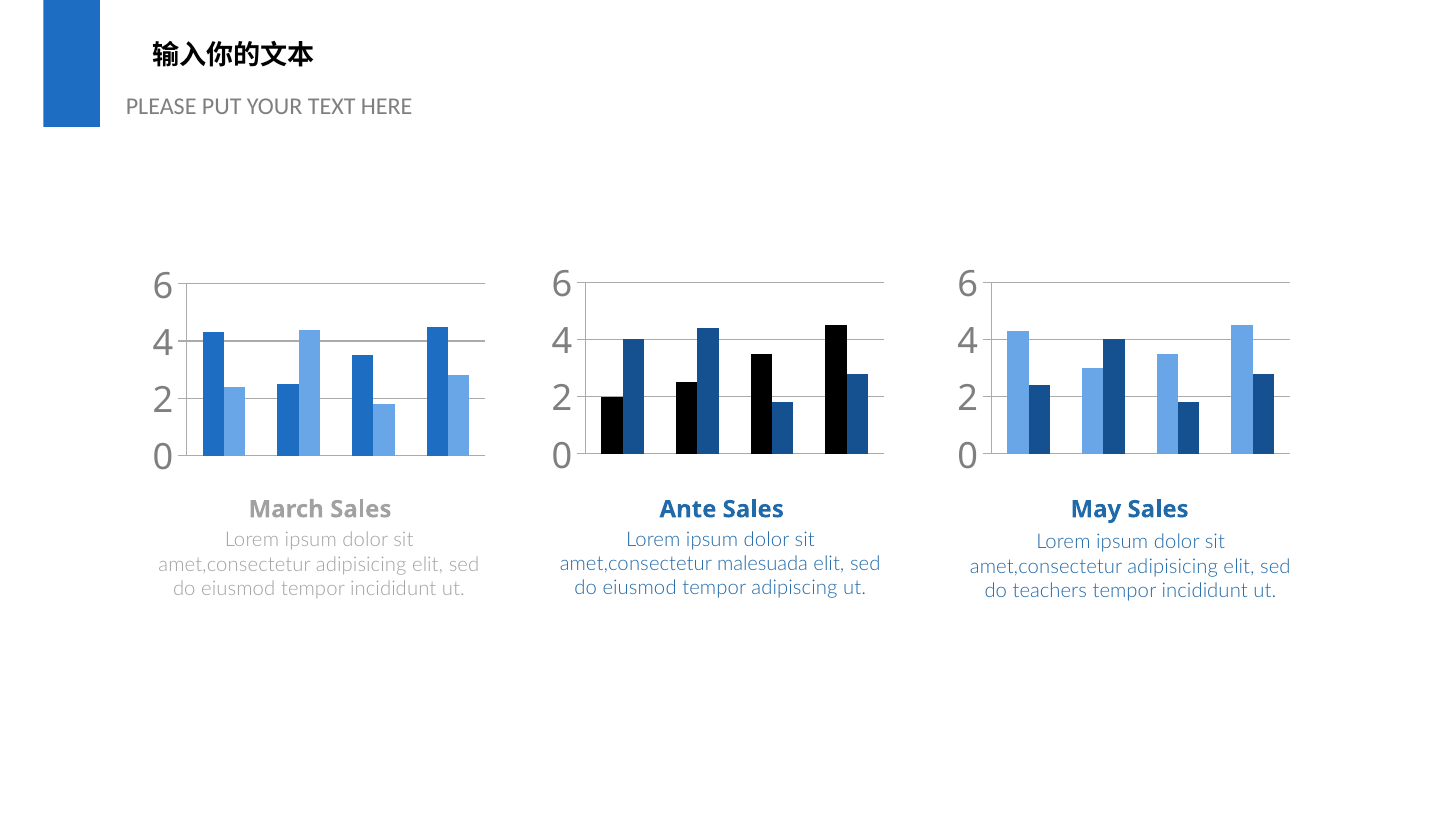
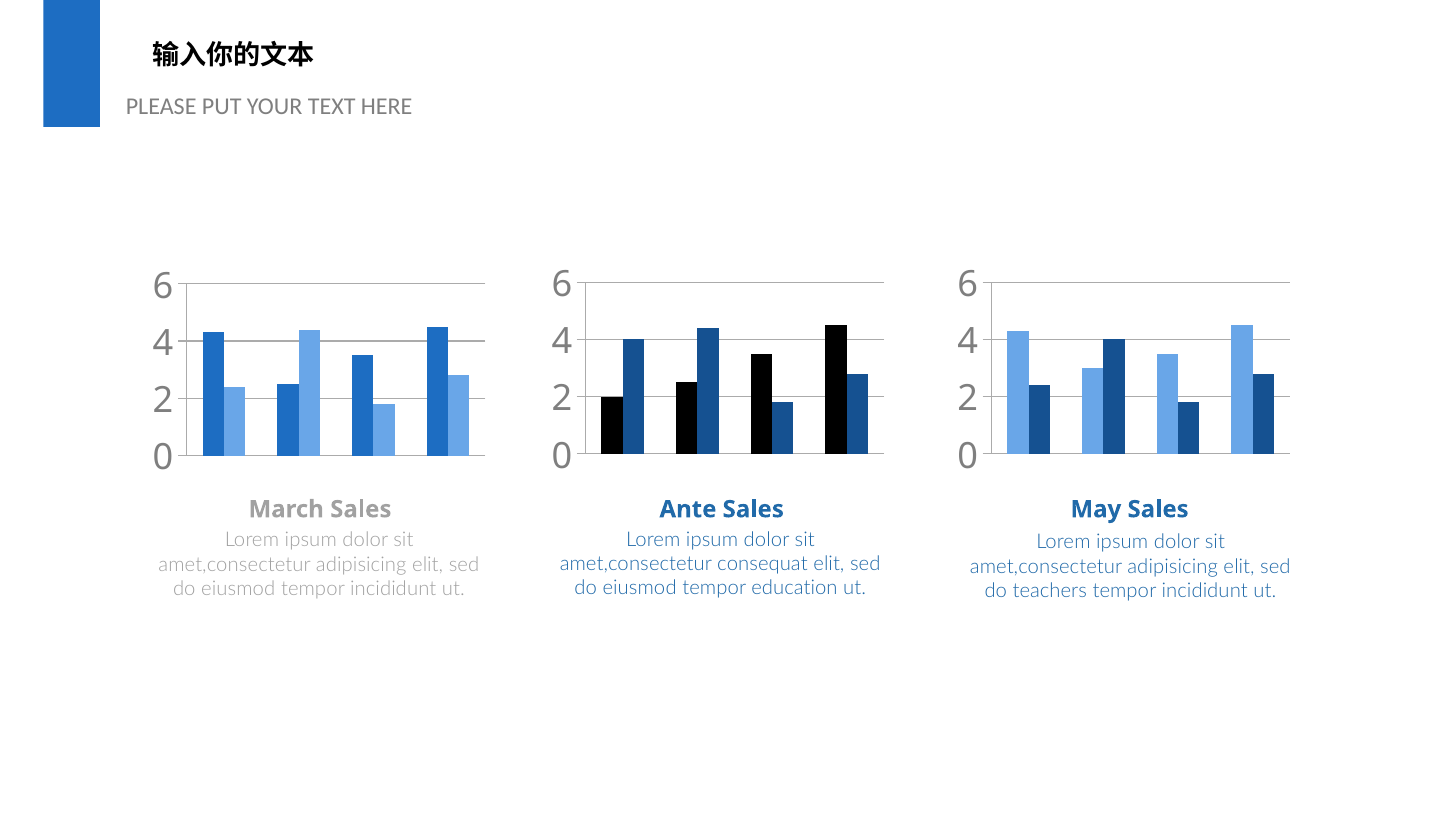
malesuada: malesuada -> consequat
adipiscing: adipiscing -> education
